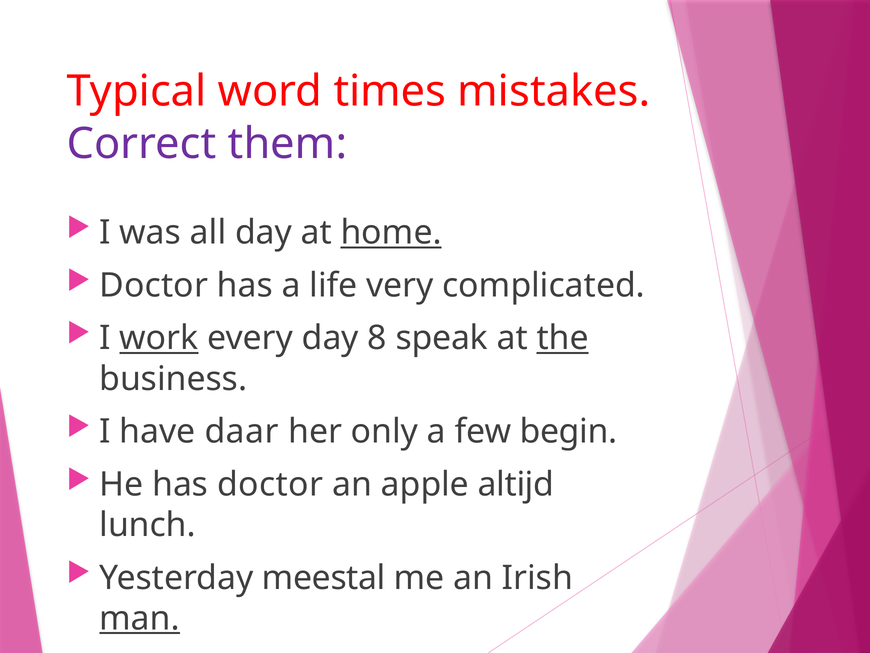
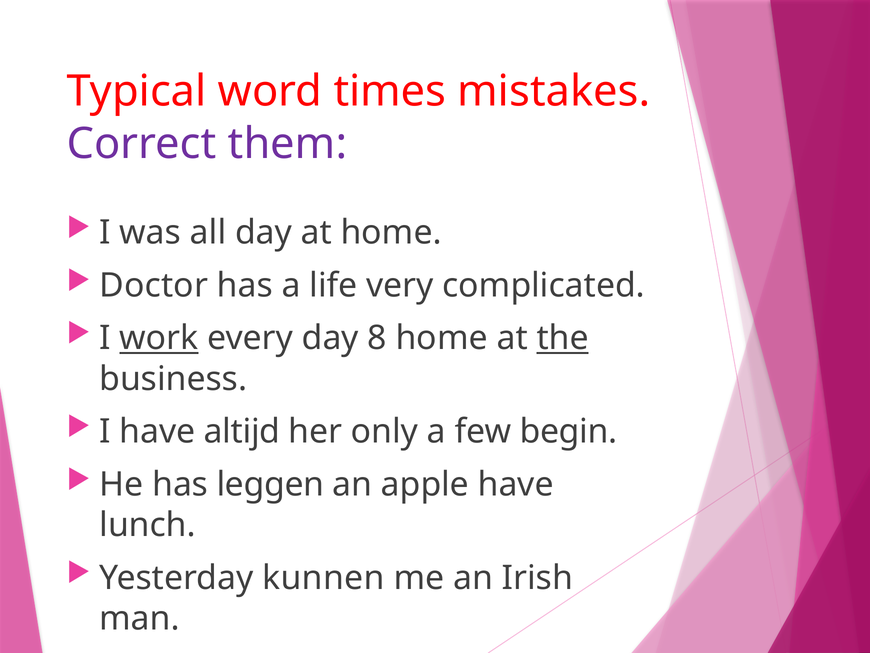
home at (391, 233) underline: present -> none
8 speak: speak -> home
daar: daar -> altijd
has doctor: doctor -> leggen
apple altijd: altijd -> have
meestal: meestal -> kunnen
man underline: present -> none
